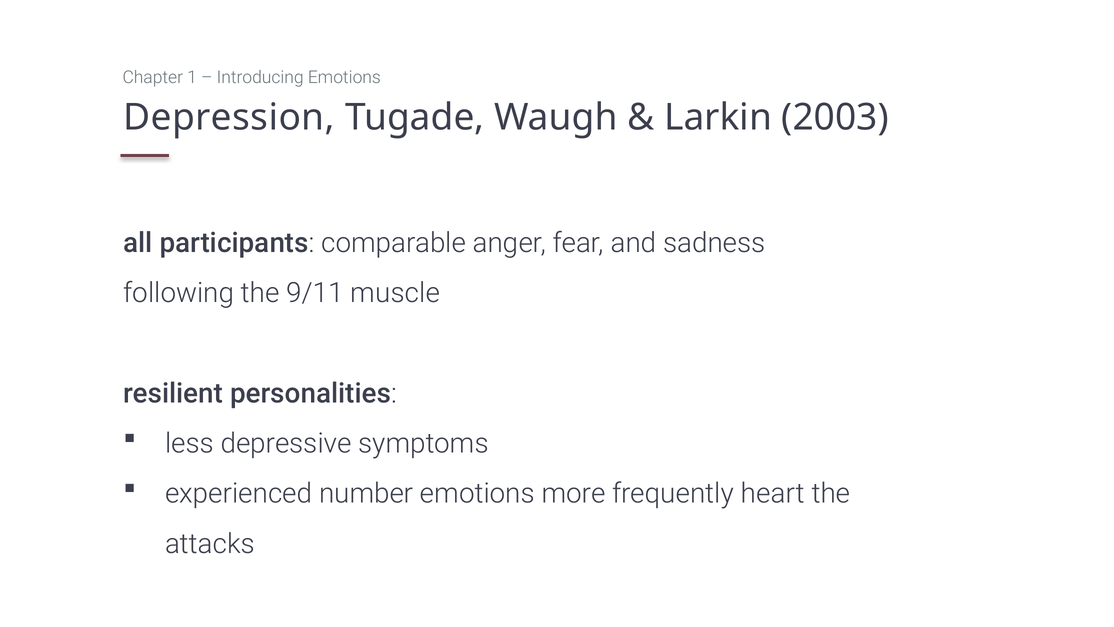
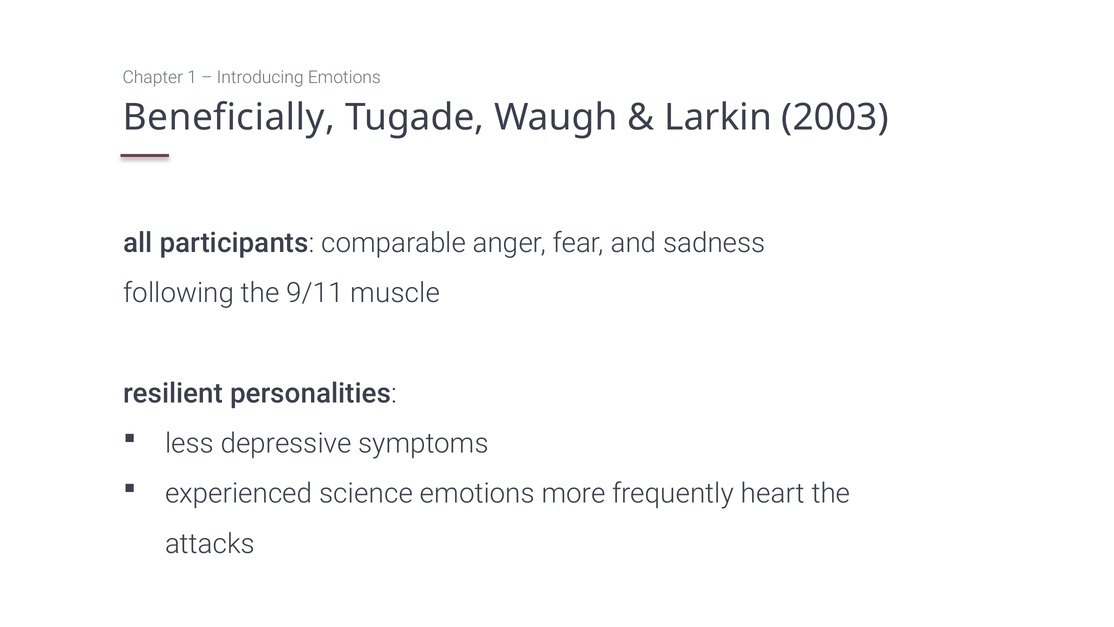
Depression: Depression -> Beneficially
number: number -> science
